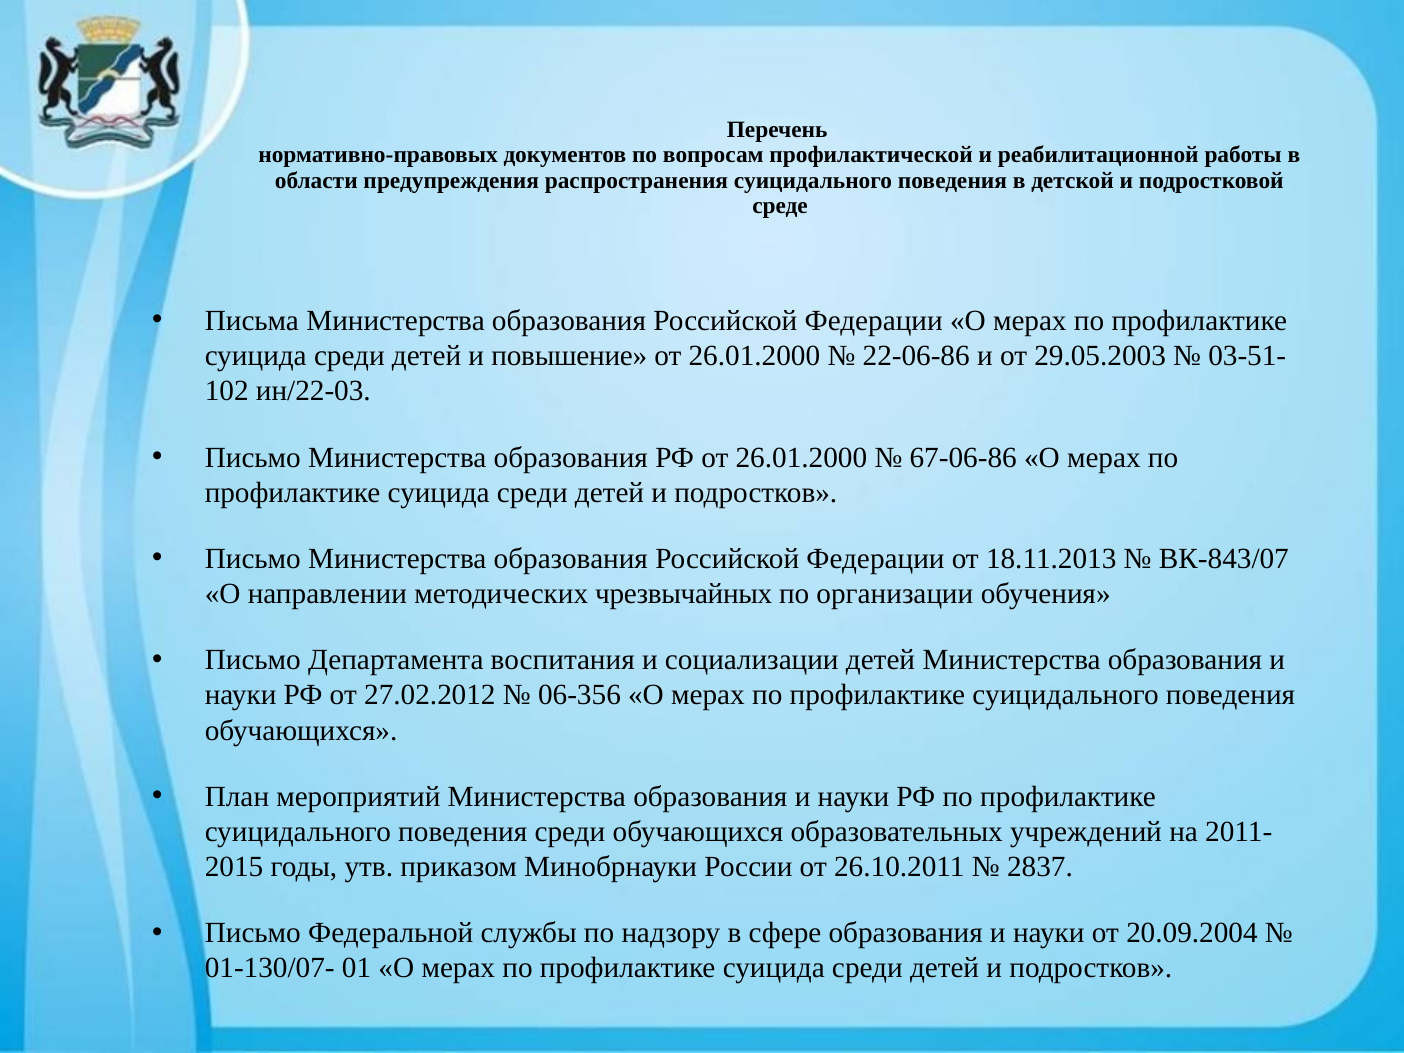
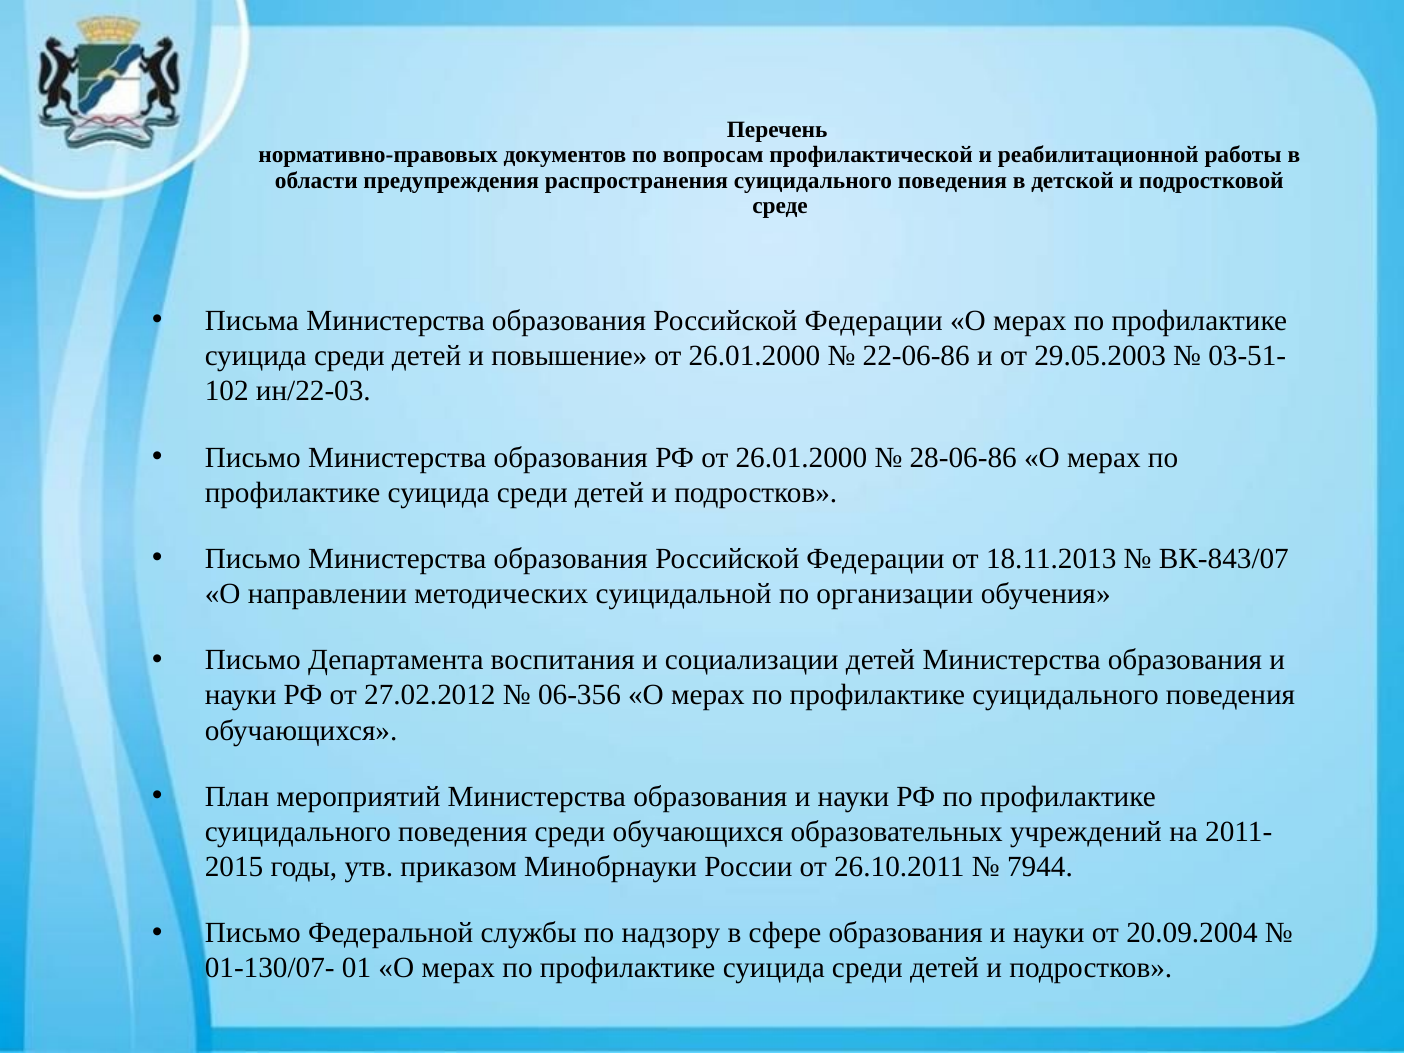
67-06-86: 67-06-86 -> 28-06-86
чрезвычайных: чрезвычайных -> суицидальной
2837: 2837 -> 7944
